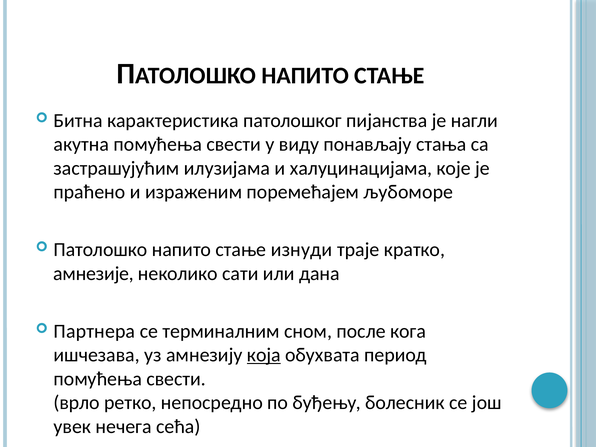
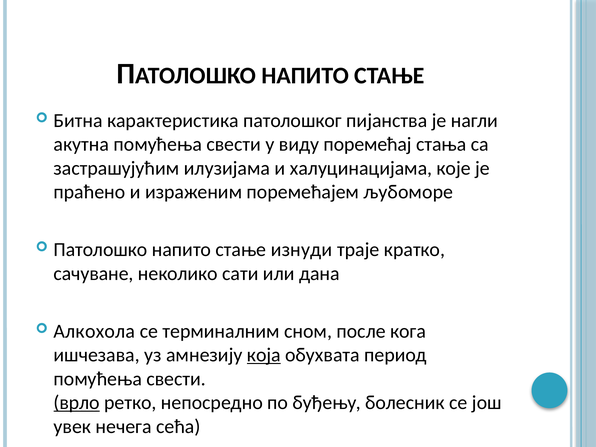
понављају: понављају -> поремећај
амнезије: амнезије -> сачуване
Партнера: Партнера -> Алкохола
врло underline: none -> present
